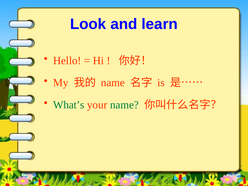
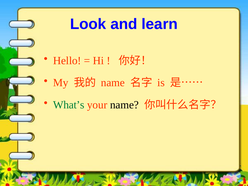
name at (124, 105) colour: green -> black
